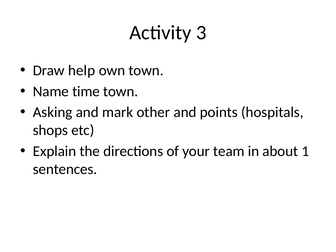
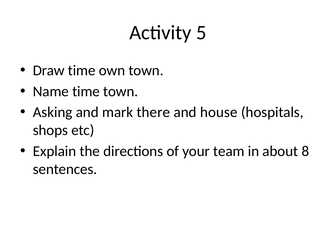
3: 3 -> 5
Draw help: help -> time
other: other -> there
points: points -> house
1: 1 -> 8
